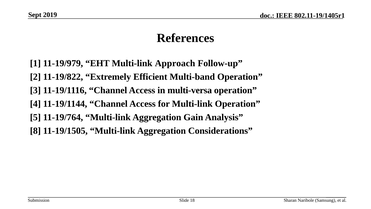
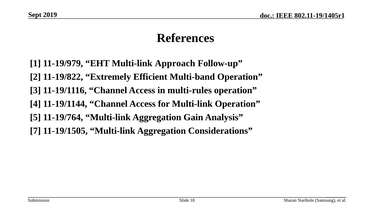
multi-versa: multi-versa -> multi-rules
8: 8 -> 7
